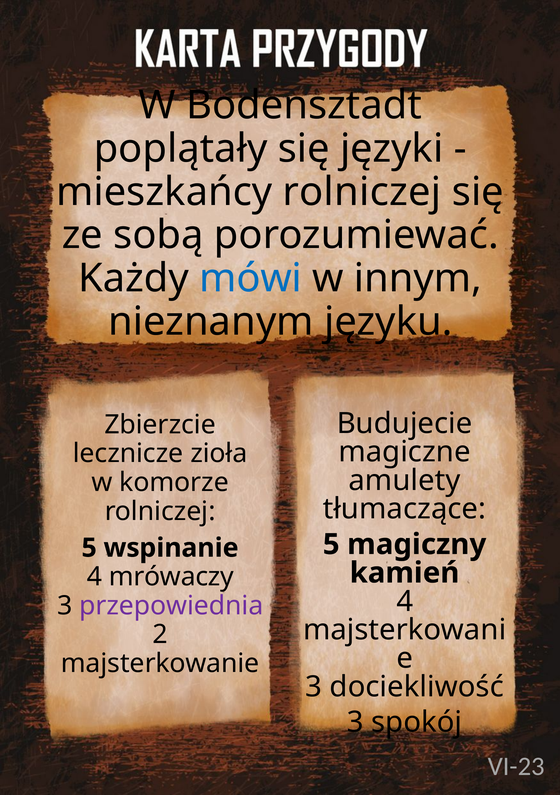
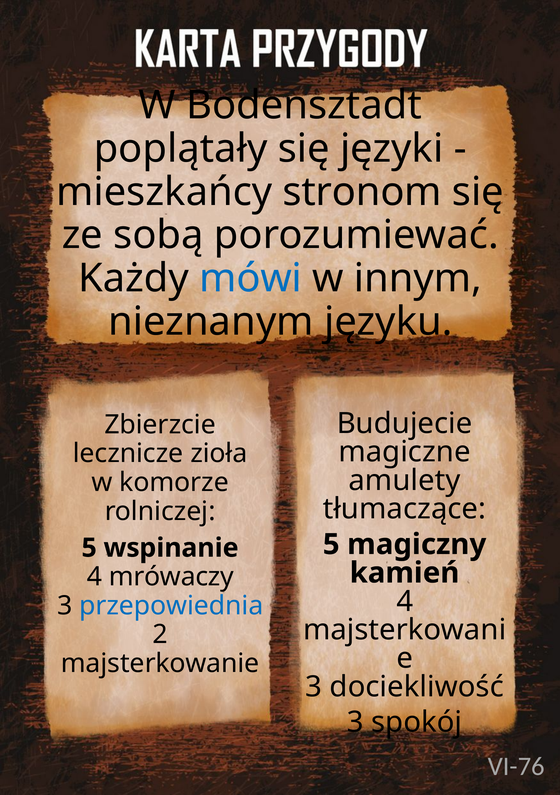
mieszkańcy rolniczej: rolniczej -> stronom
przepowiednia colour: purple -> blue
VI-23: VI-23 -> VI-76
